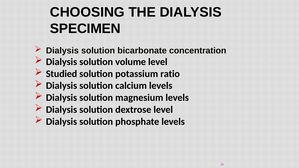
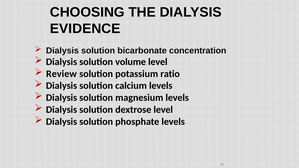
SPECIMEN: SPECIMEN -> EVIDENCE
Studied: Studied -> Review
